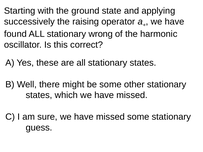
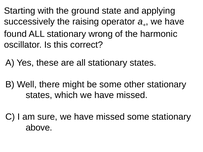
guess: guess -> above
